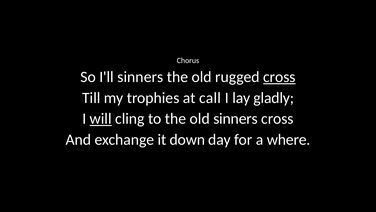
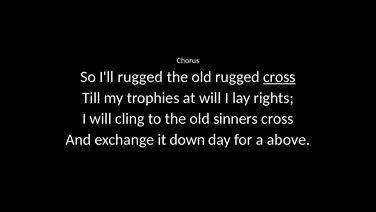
I'll sinners: sinners -> rugged
at call: call -> will
gladly: gladly -> rights
will at (101, 119) underline: present -> none
where: where -> above
